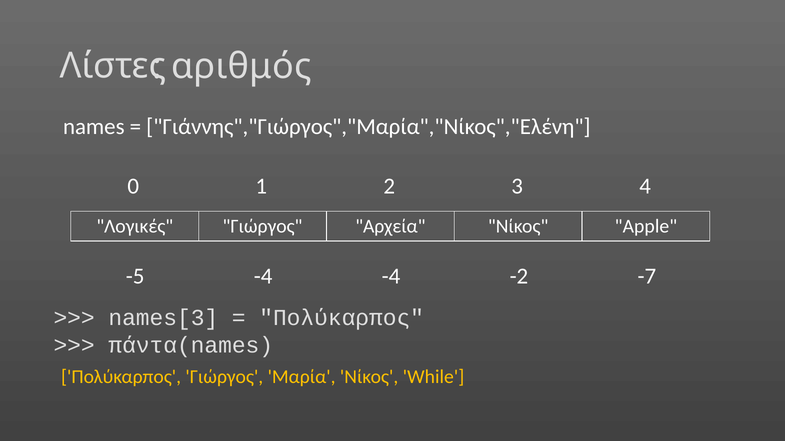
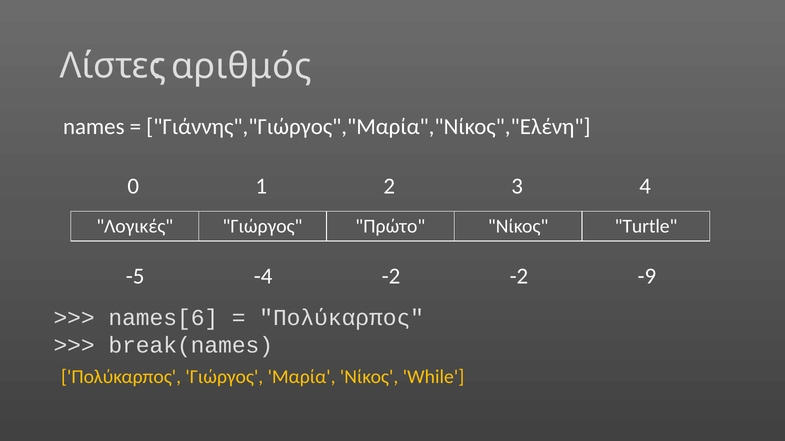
Αρχεία: Αρχεία -> Πρώτο
Apple: Apple -> Turtle
-4 -4: -4 -> -2
-7: -7 -> -9
names[3: names[3 -> names[6
πάντα(names: πάντα(names -> break(names
